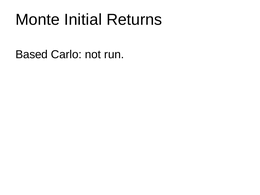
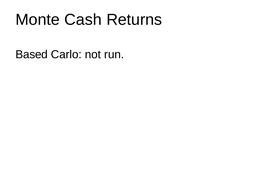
Initial: Initial -> Cash
